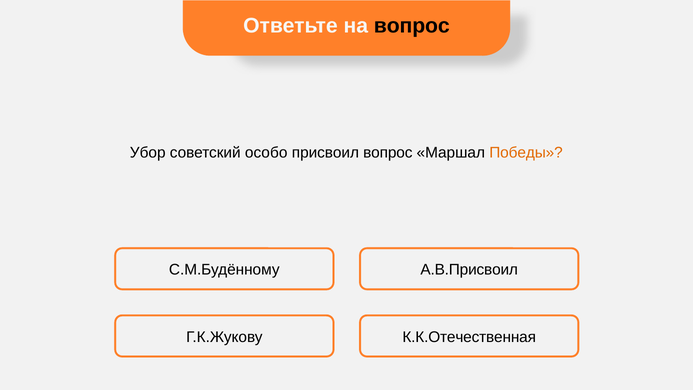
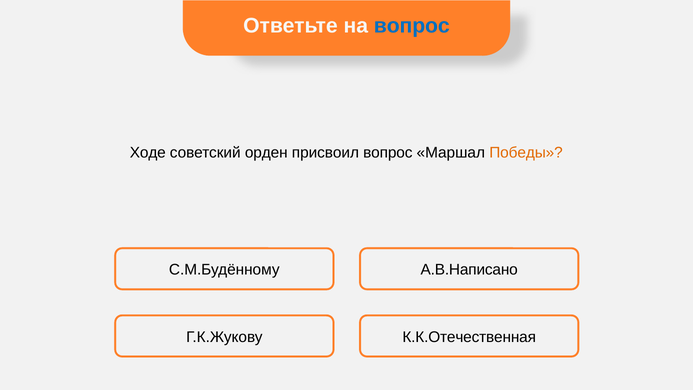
вопрос at (412, 26) colour: black -> blue
Убор: Убор -> Ходе
особо: особо -> орден
А.В.Присвоил: А.В.Присвоил -> А.В.Написано
